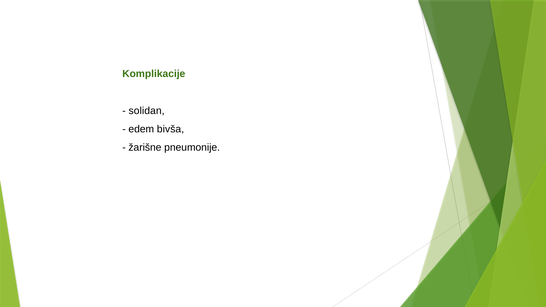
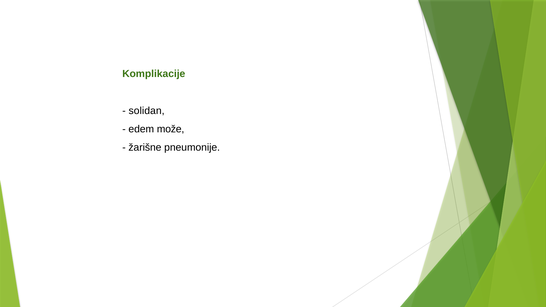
bivša: bivša -> može
